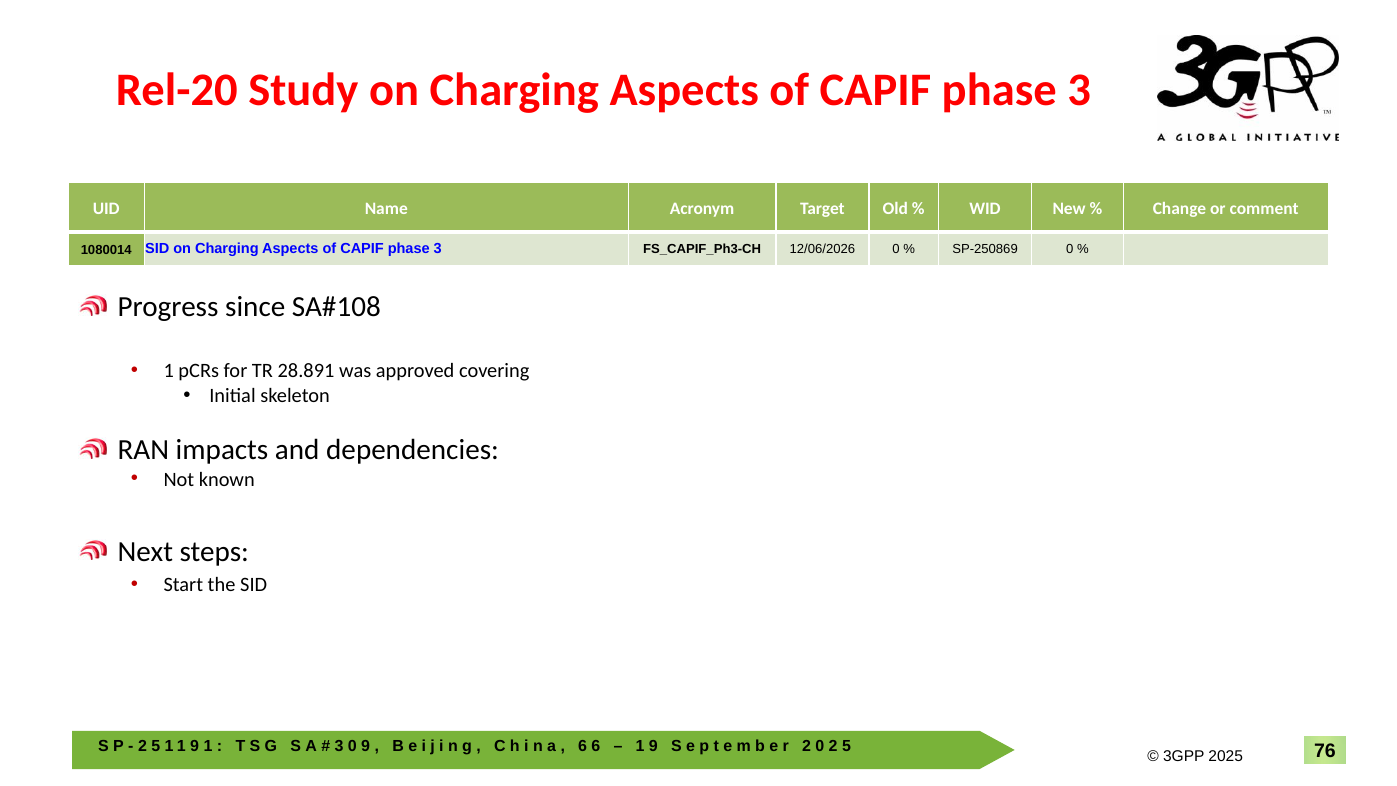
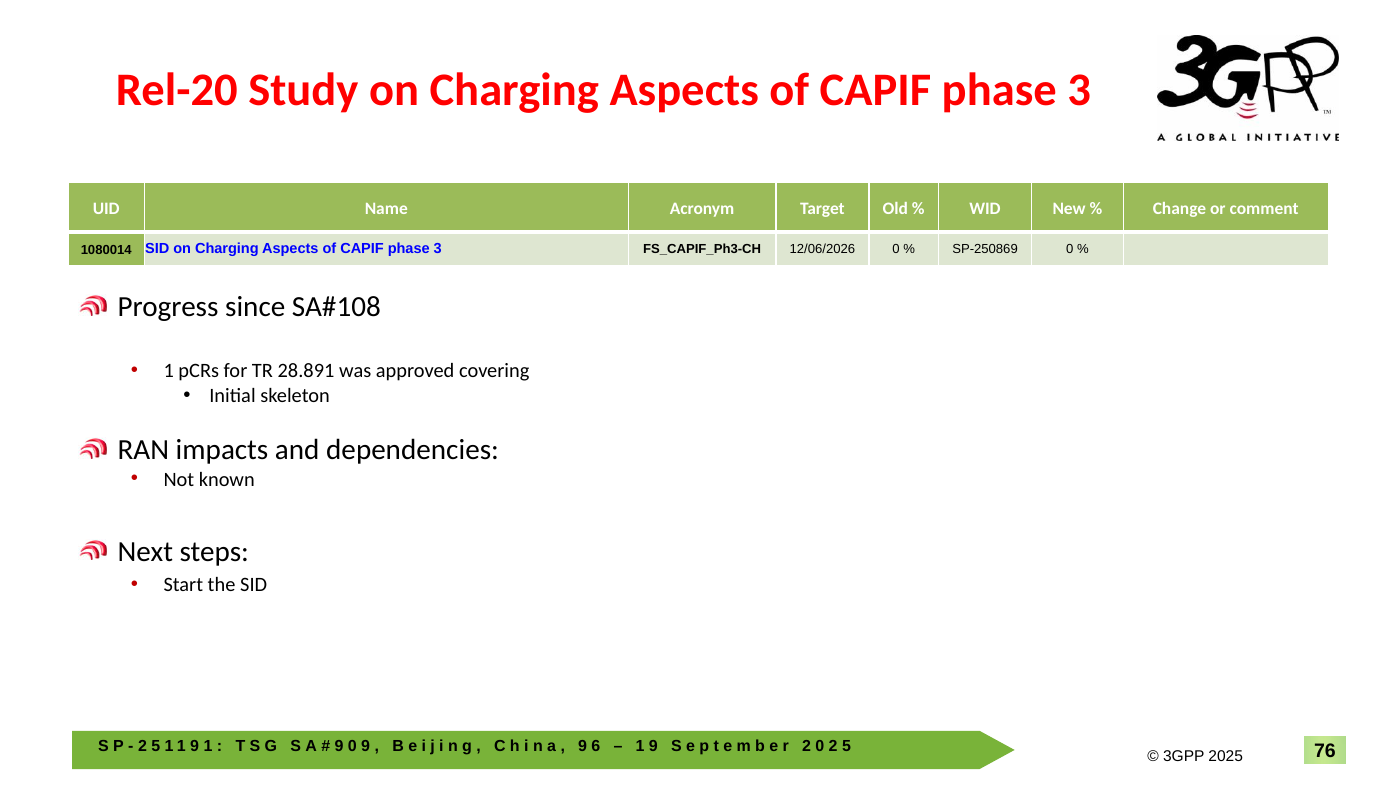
3 at (339, 746): 3 -> 9
6 at (583, 746): 6 -> 9
